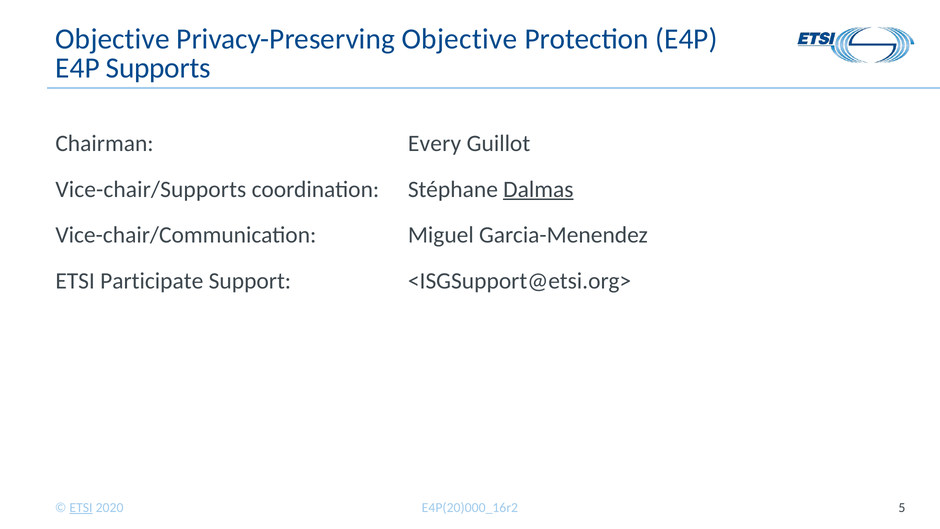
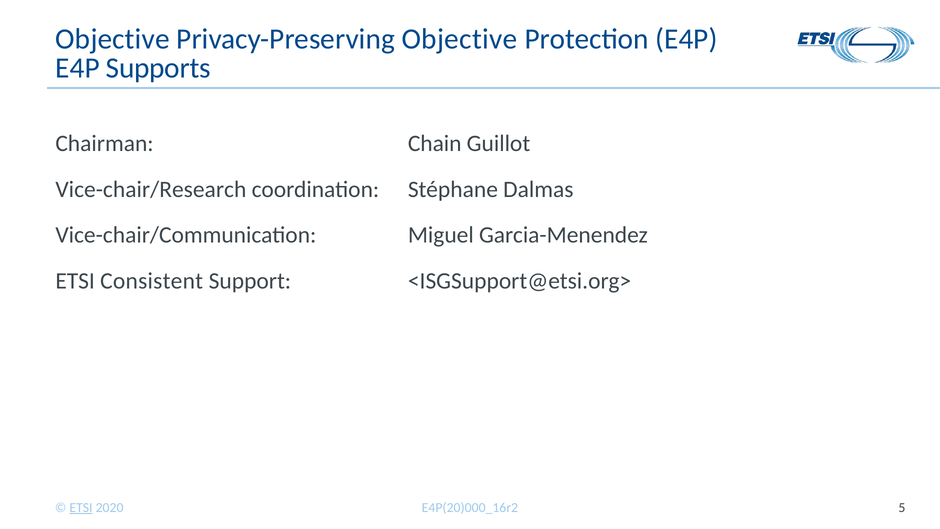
Every: Every -> Chain
Vice-chair/Supports: Vice-chair/Supports -> Vice-chair/Research
Dalmas underline: present -> none
Participate: Participate -> Consistent
